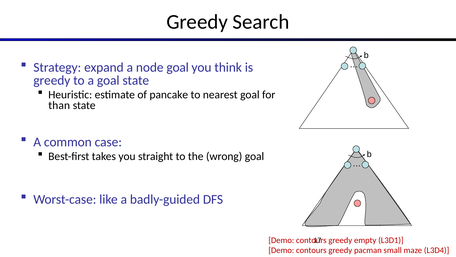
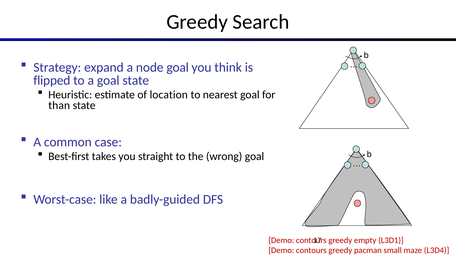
greedy at (52, 80): greedy -> flipped
pancake: pancake -> location
